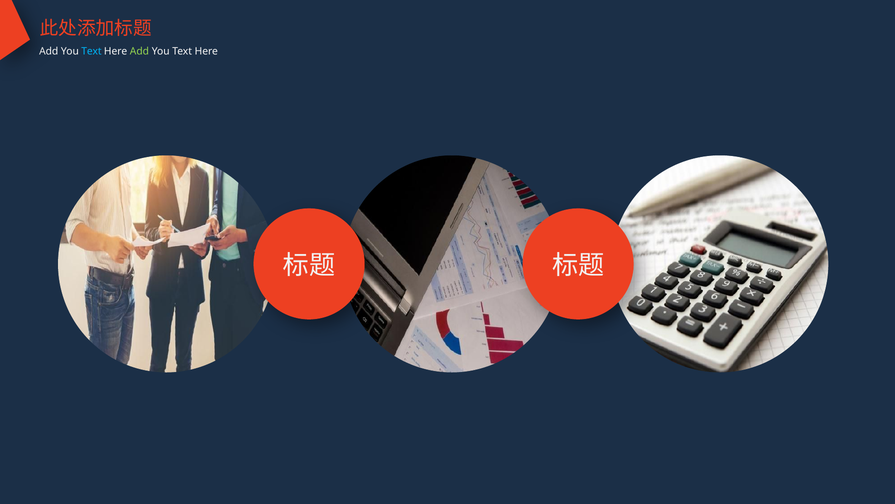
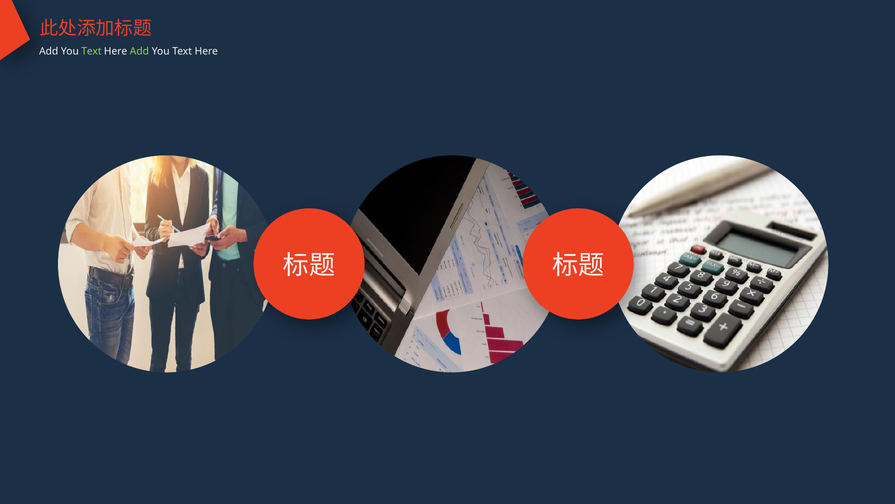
Text at (91, 51) colour: light blue -> light green
